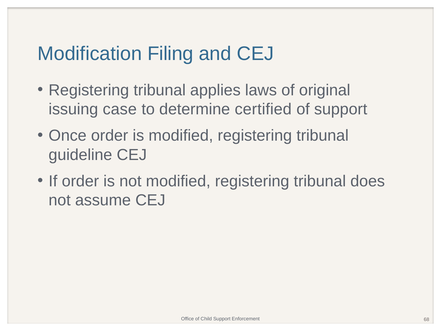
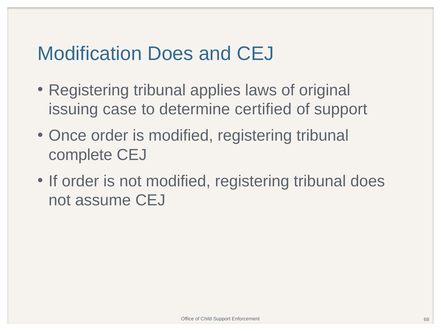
Modification Filing: Filing -> Does
guideline: guideline -> complete
